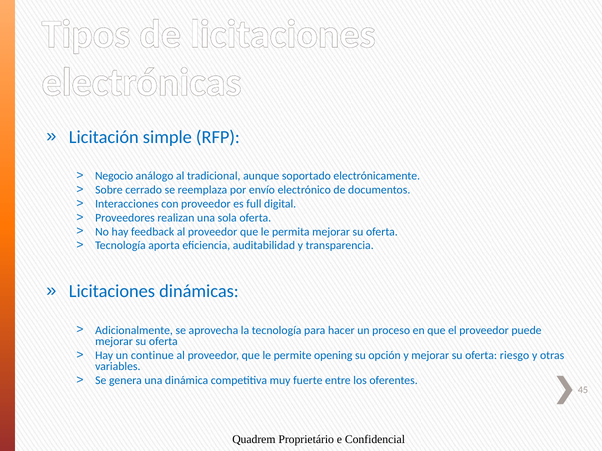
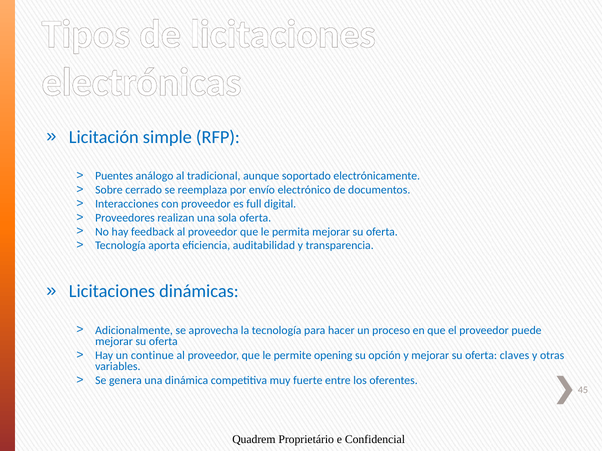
Negocio: Negocio -> Puentes
riesgo: riesgo -> claves
